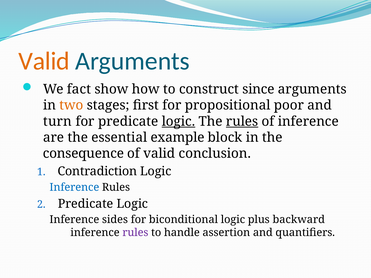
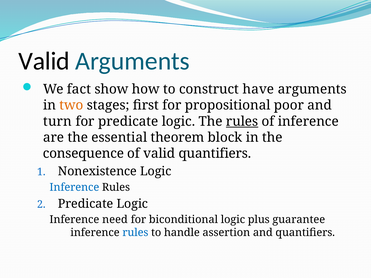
Valid at (44, 61) colour: orange -> black
since: since -> have
logic at (178, 121) underline: present -> none
example: example -> theorem
valid conclusion: conclusion -> quantifiers
Contradiction: Contradiction -> Nonexistence
sides: sides -> need
backward: backward -> guarantee
rules at (135, 233) colour: purple -> blue
